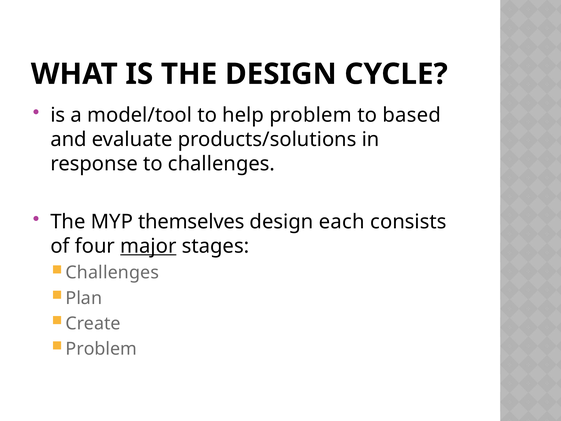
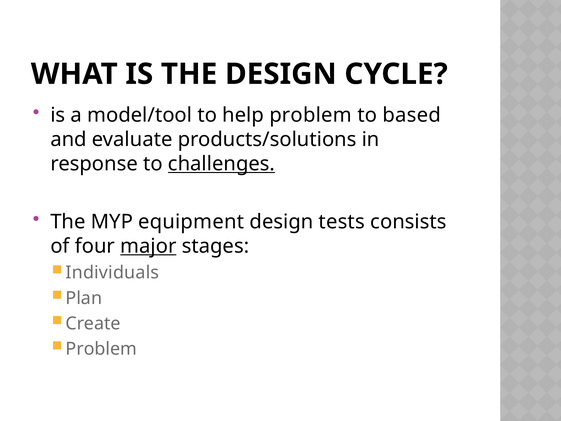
challenges at (222, 164) underline: none -> present
themselves: themselves -> equipment
each: each -> tests
Challenges at (112, 273): Challenges -> Individuals
